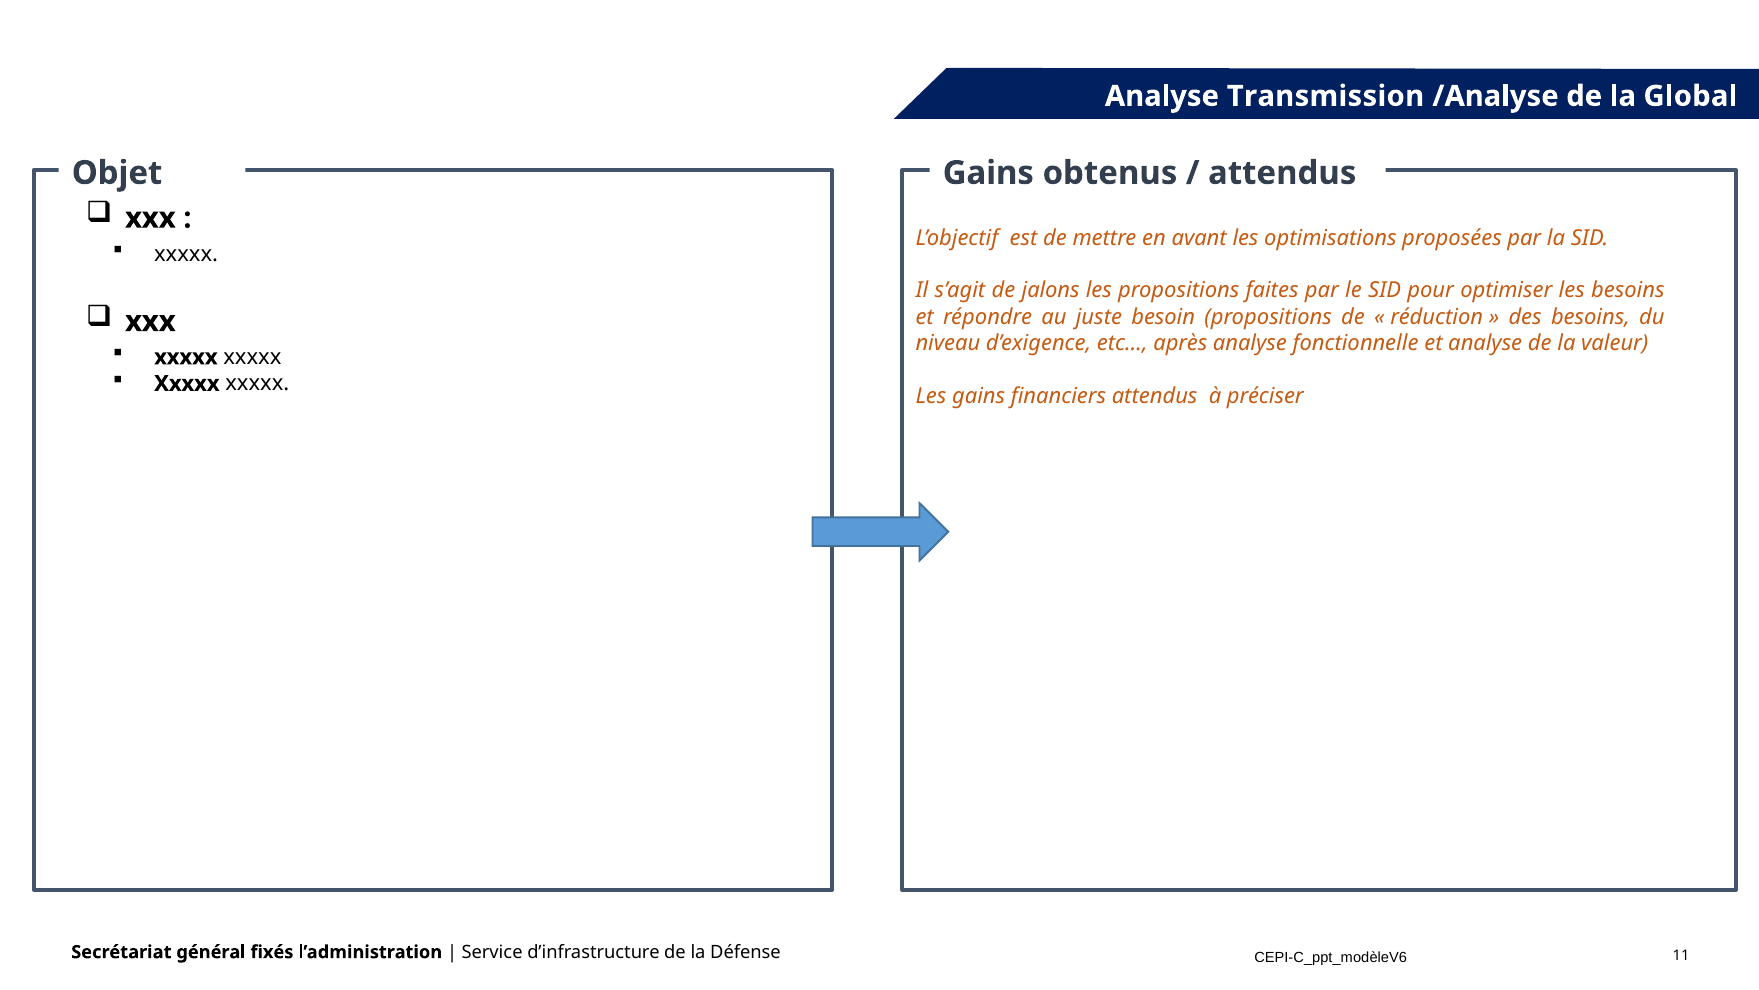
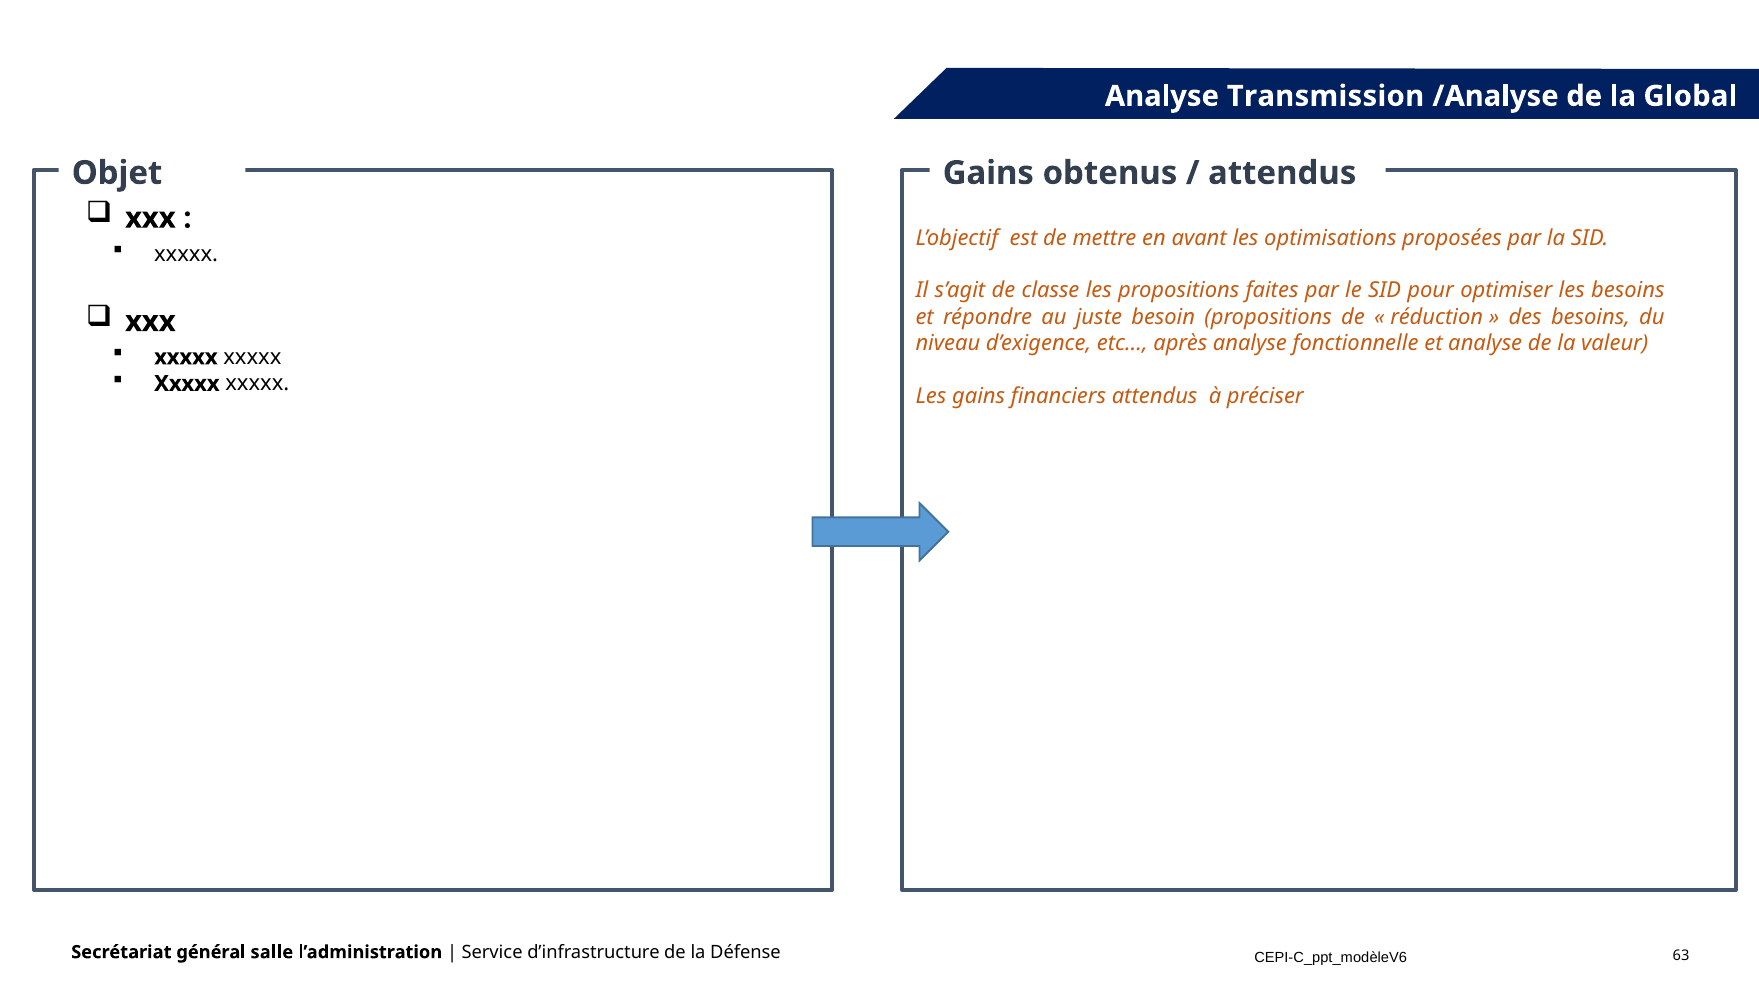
jalons: jalons -> classe
fixés: fixés -> salle
11: 11 -> 63
